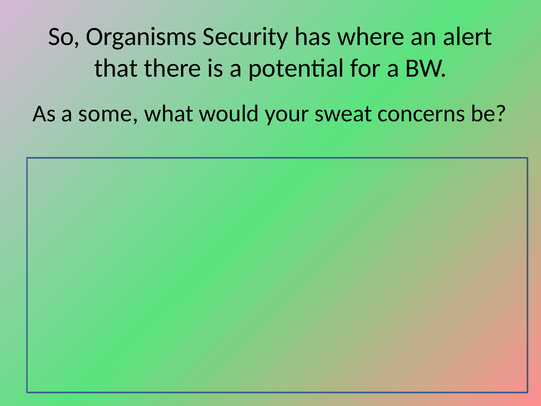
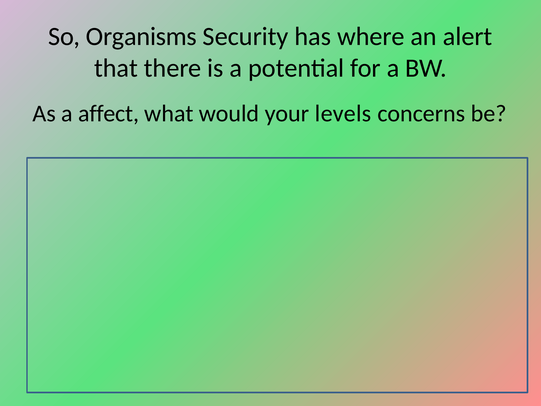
some: some -> affect
sweat: sweat -> levels
